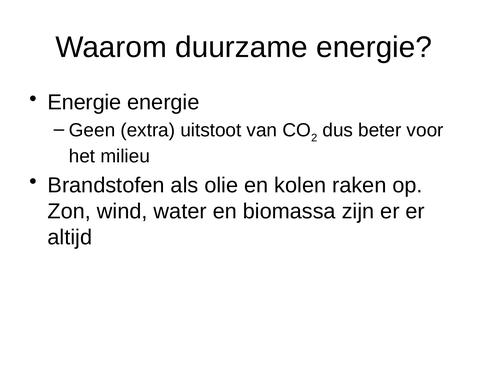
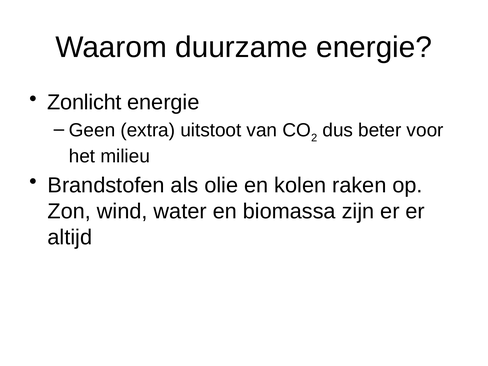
Energie at (84, 102): Energie -> Zonlicht
